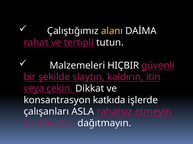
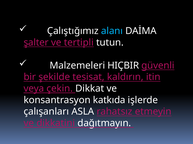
alanı colour: yellow -> light blue
rahat: rahat -> şalter
slaytın: slaytın -> tesisat
